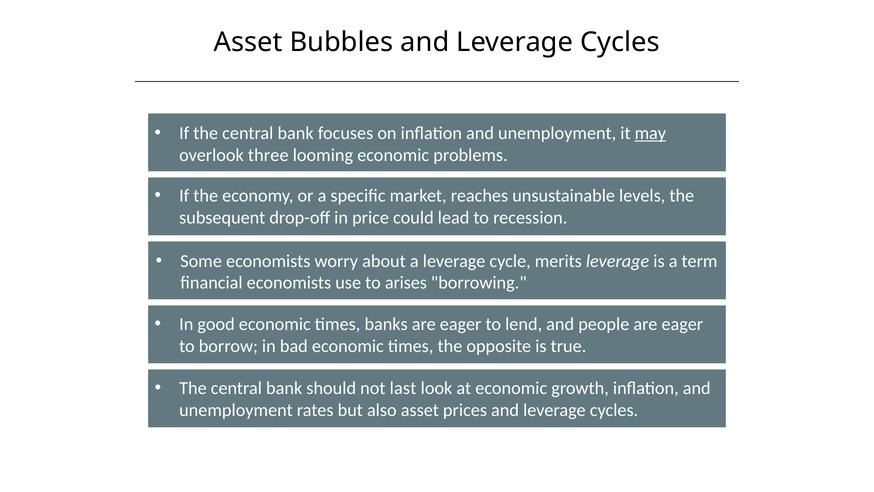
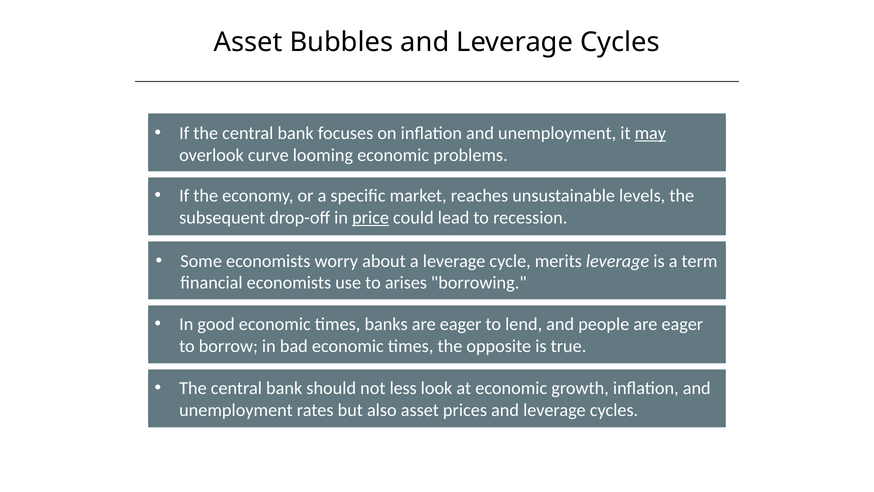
three: three -> curve
price underline: none -> present
last: last -> less
